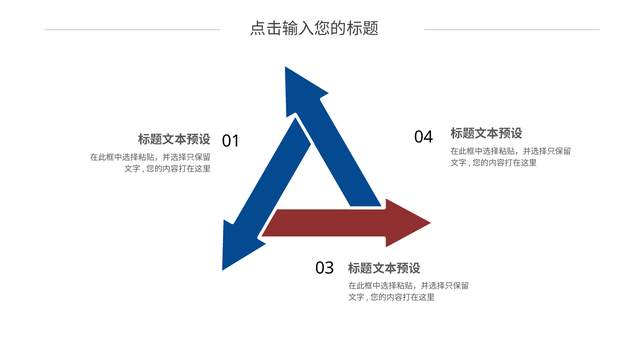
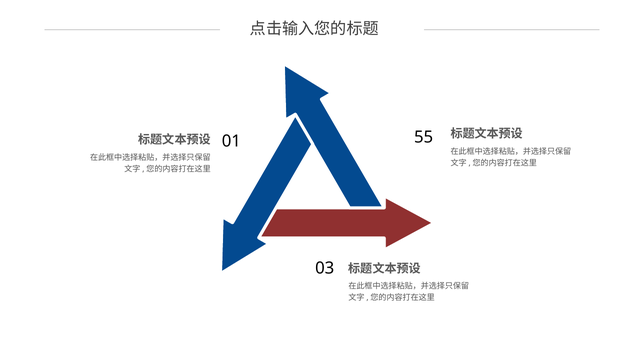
04: 04 -> 55
